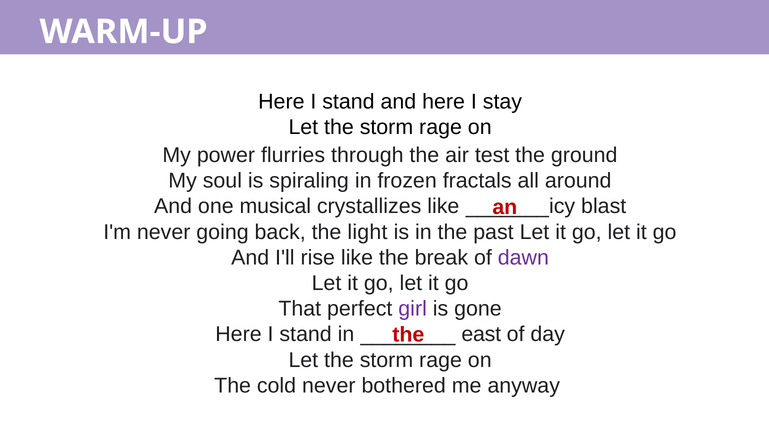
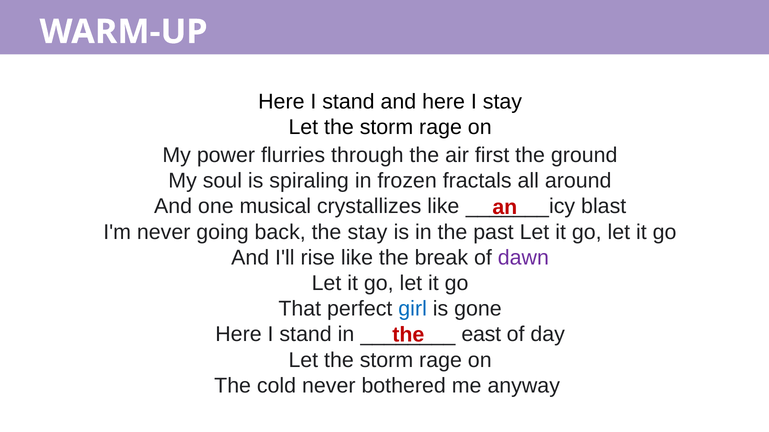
test: test -> first
the light: light -> stay
girl colour: purple -> blue
